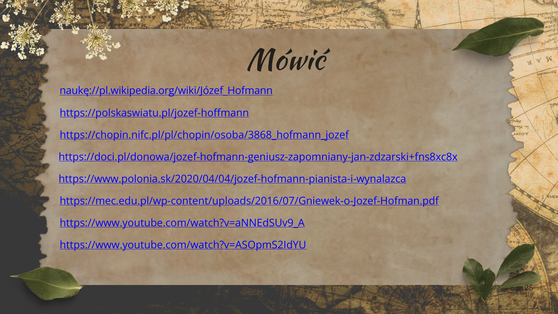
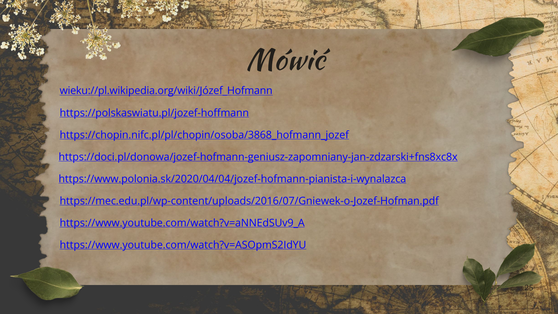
naukę://pl.wikipedia.org/wiki/Józef_Hofmann: naukę://pl.wikipedia.org/wiki/Józef_Hofmann -> wieku://pl.wikipedia.org/wiki/Józef_Hofmann
